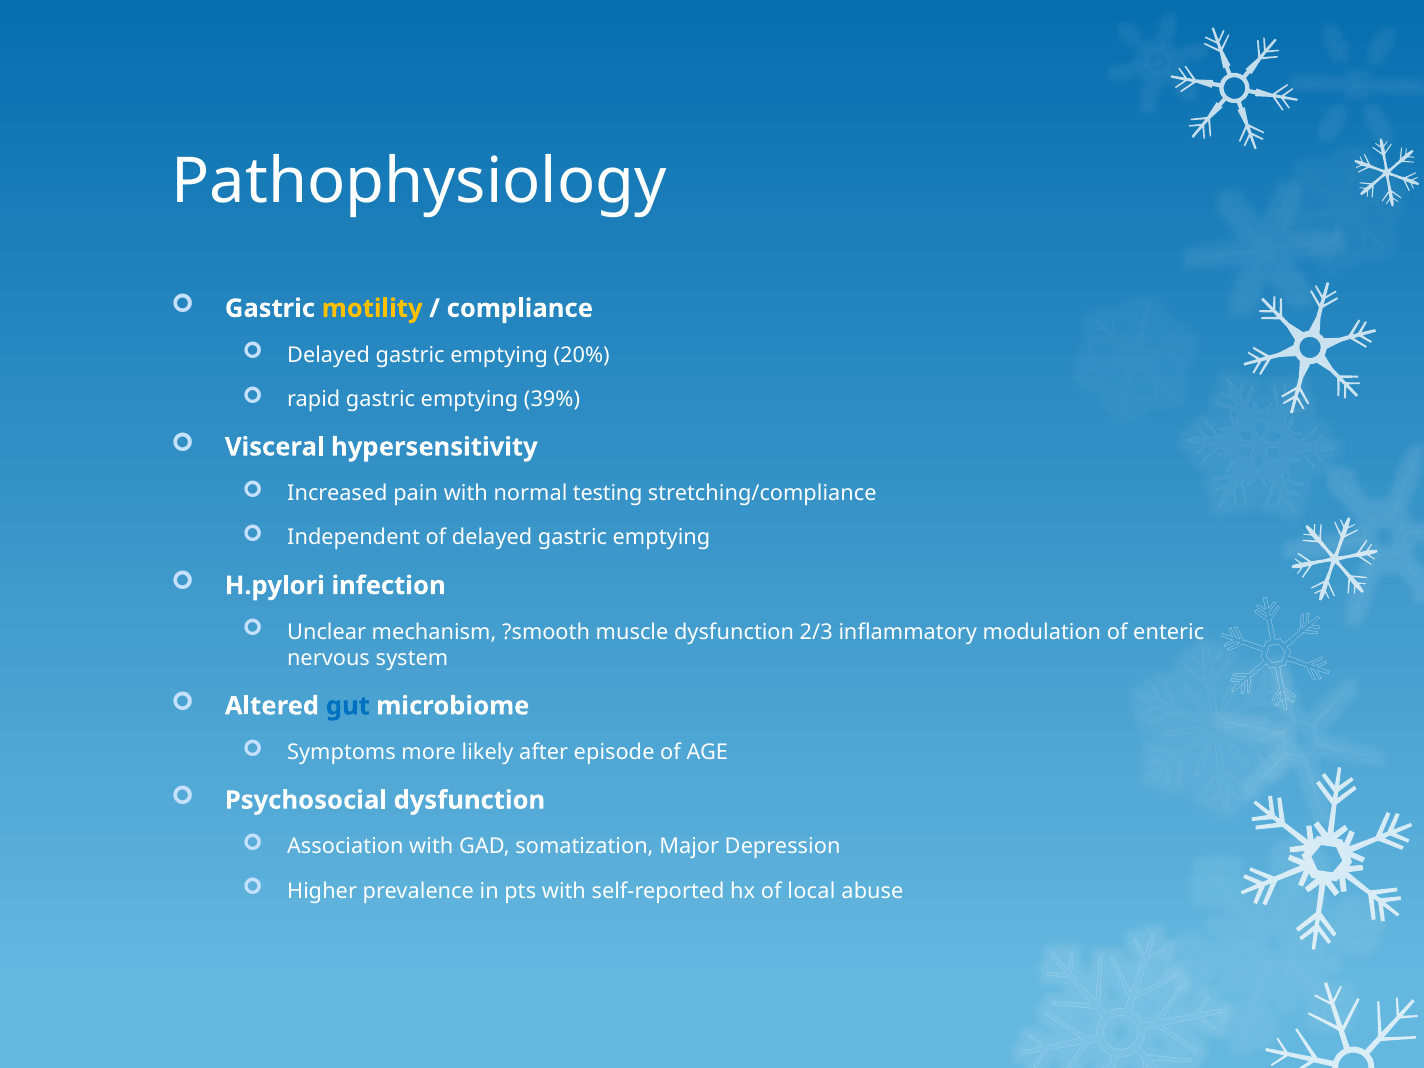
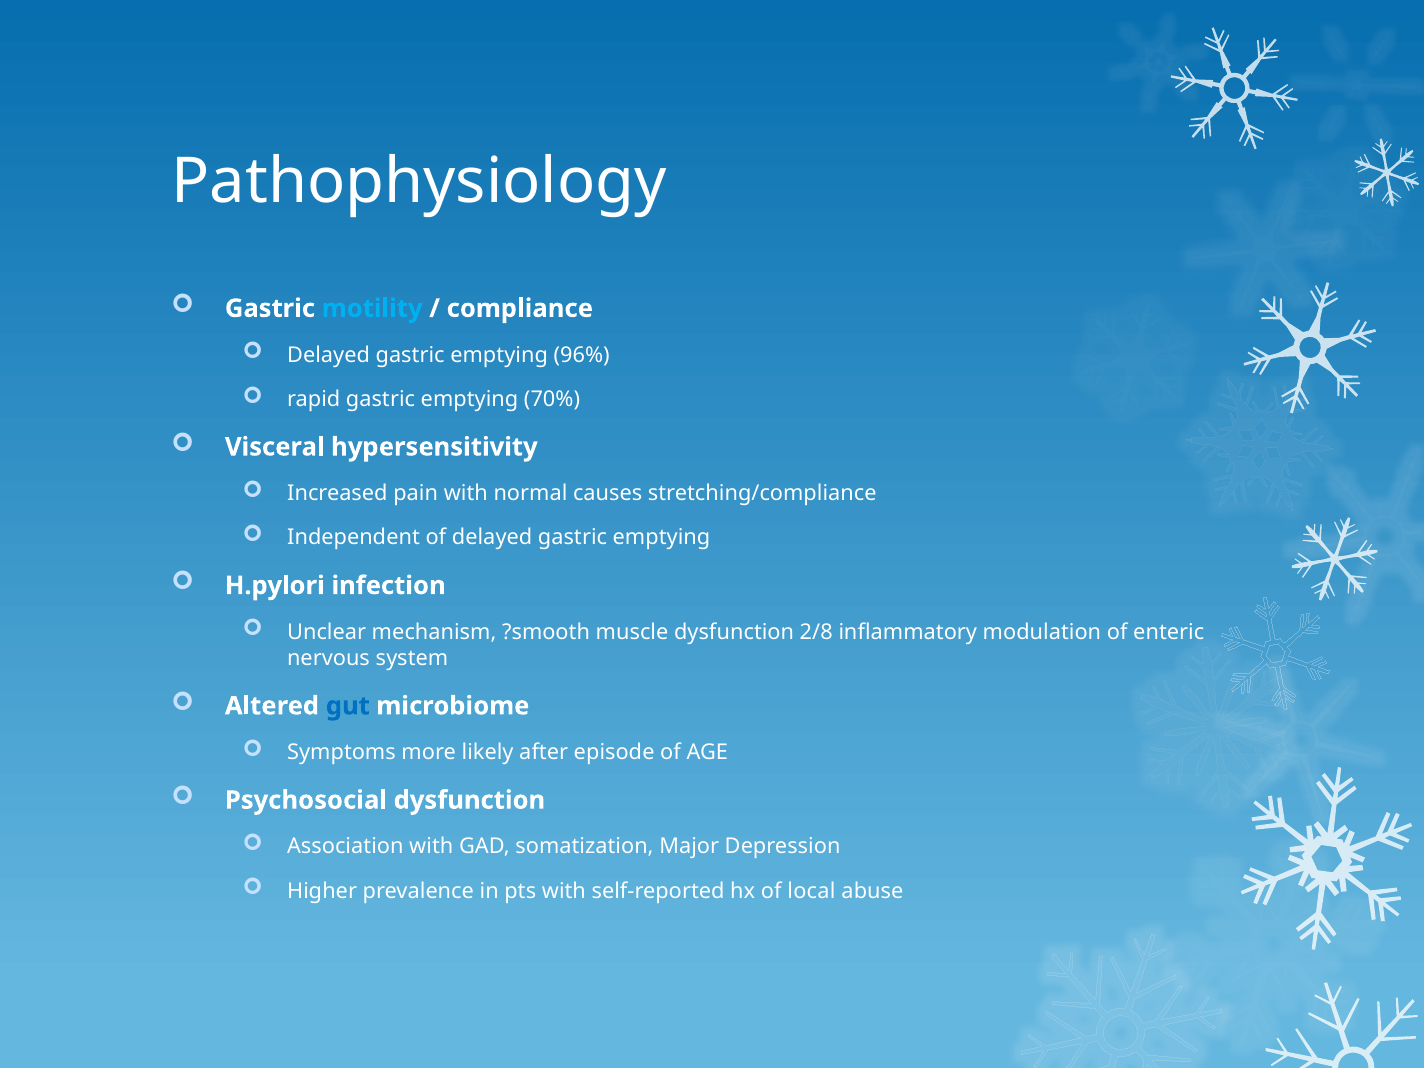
motility colour: yellow -> light blue
20%: 20% -> 96%
39%: 39% -> 70%
testing: testing -> causes
2/3: 2/3 -> 2/8
